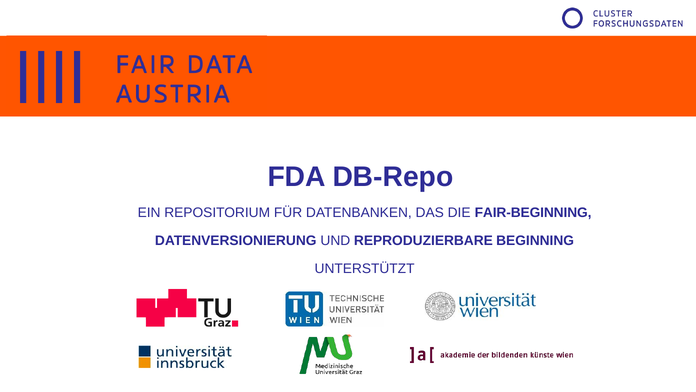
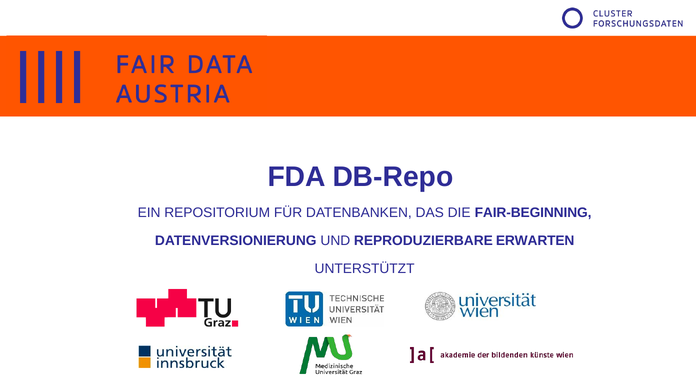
BEGINNING: BEGINNING -> ERWARTEN
